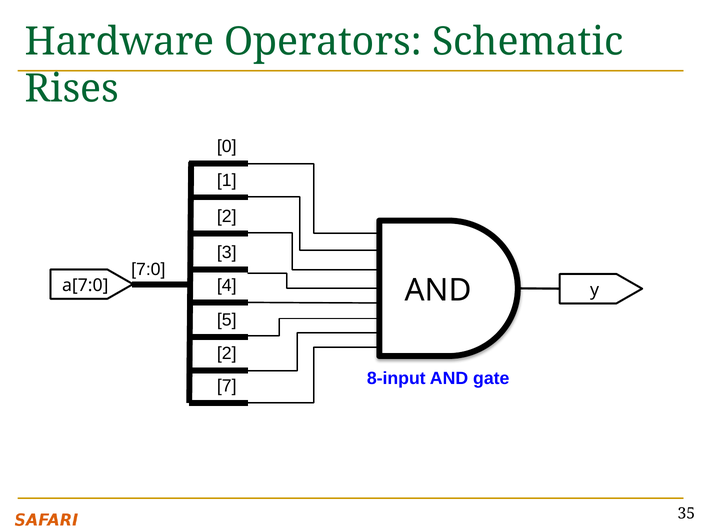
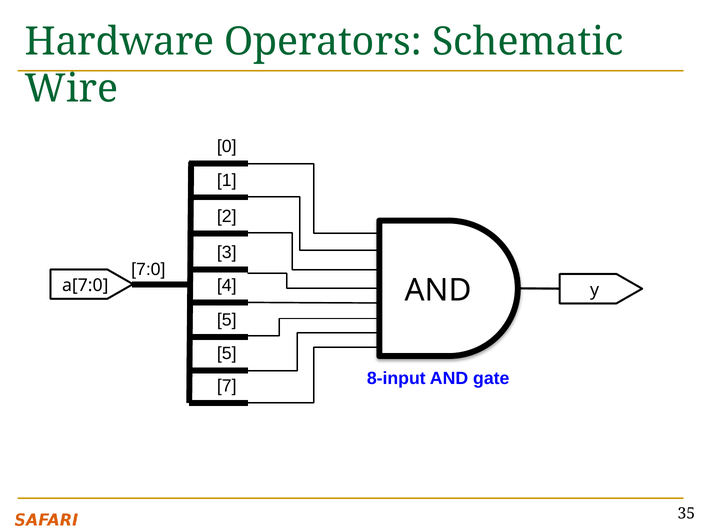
Rises: Rises -> Wire
2 at (227, 354): 2 -> 5
